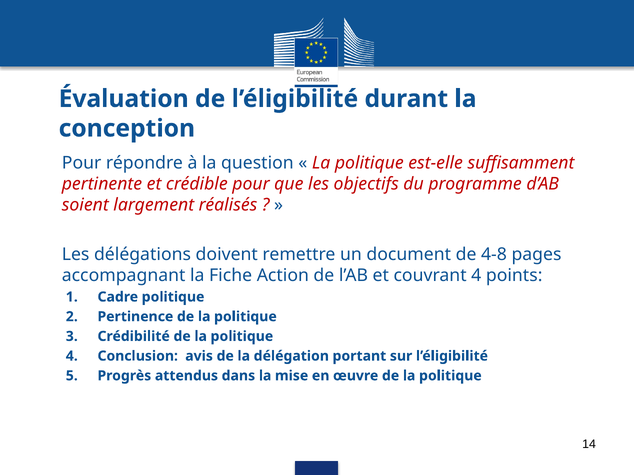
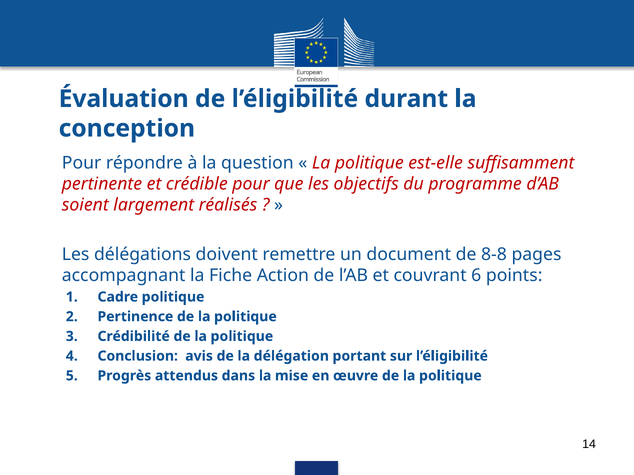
4-8: 4-8 -> 8-8
couvrant 4: 4 -> 6
